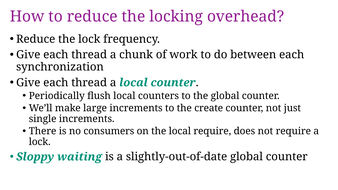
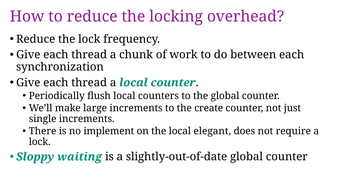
consumers: consumers -> implement
local require: require -> elegant
